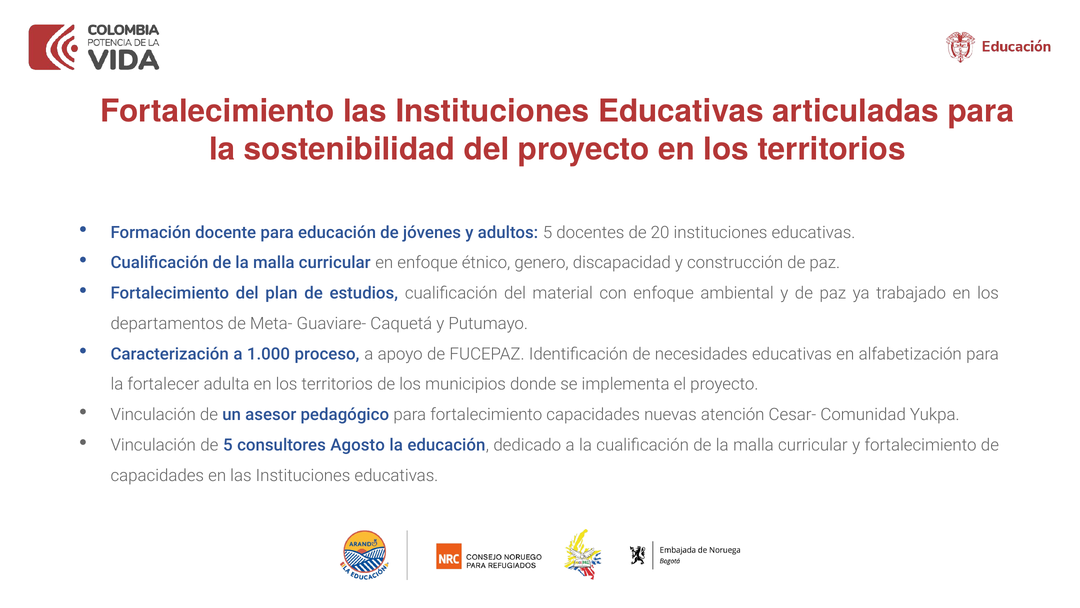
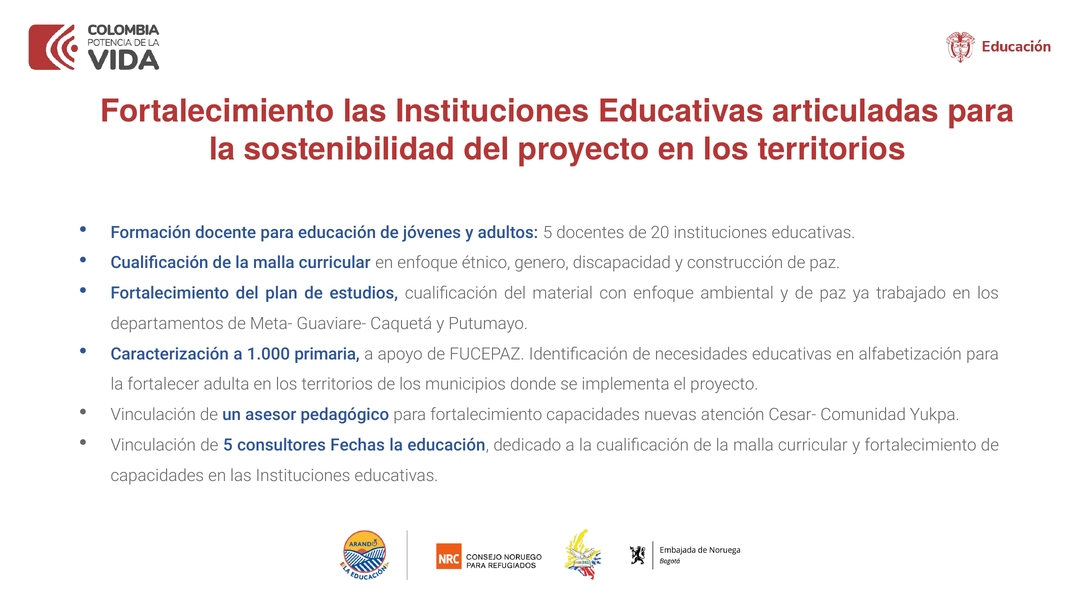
proceso: proceso -> primaria
Agosto: Agosto -> Fechas
